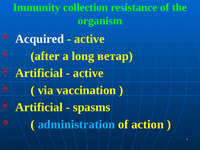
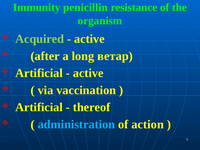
collection: collection -> penicillin
Acquired colour: white -> light green
spasms: spasms -> thereof
